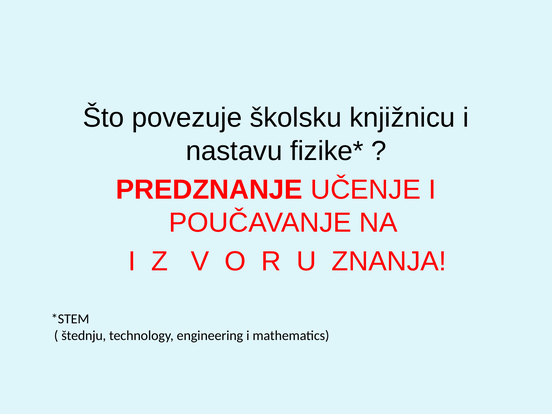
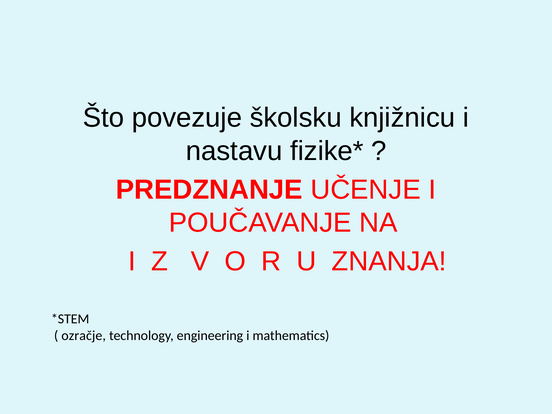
štednju: štednju -> ozračje
